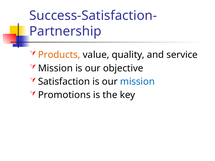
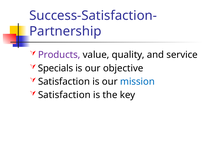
Products colour: orange -> purple
Mission at (55, 68): Mission -> Specials
Promotions at (64, 95): Promotions -> Satisfaction
